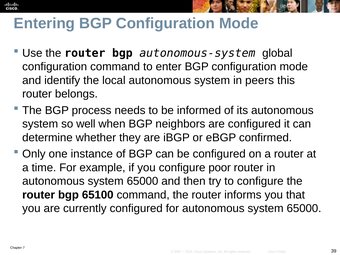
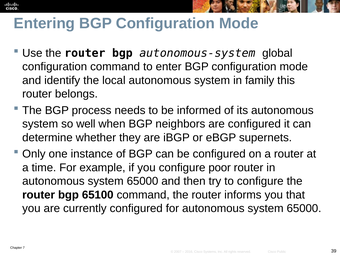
peers: peers -> family
confirmed: confirmed -> supernets
